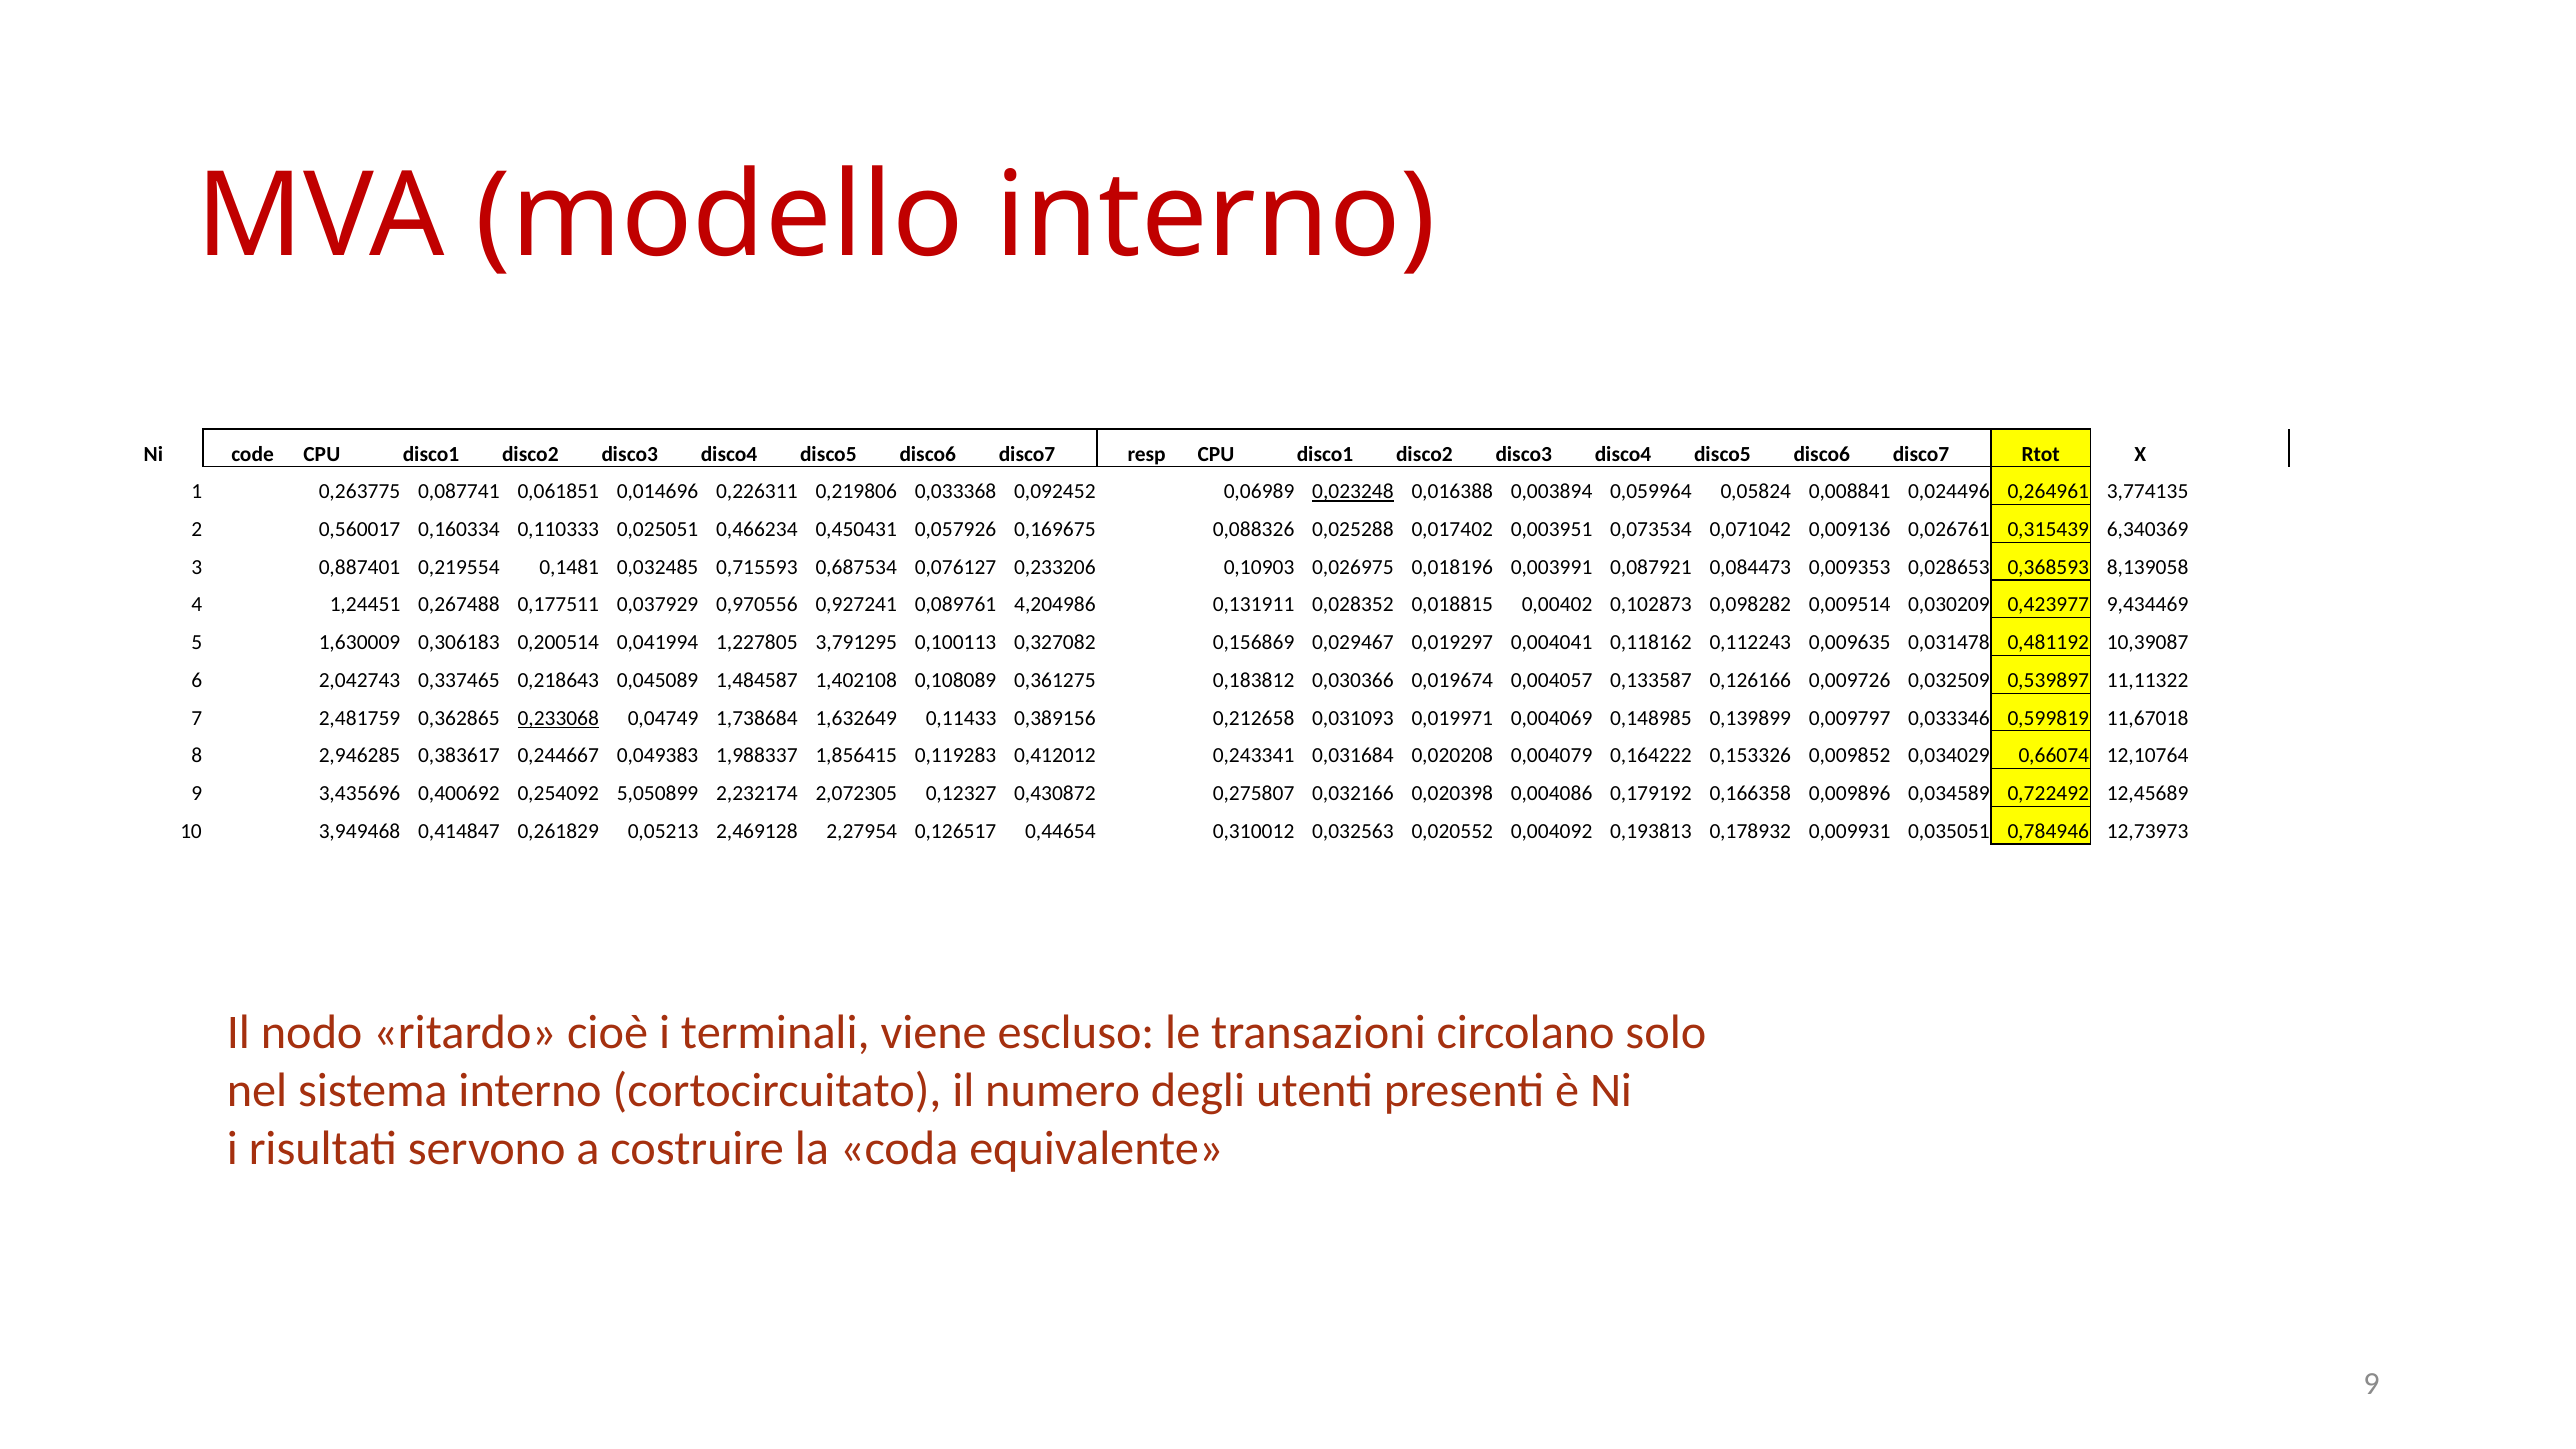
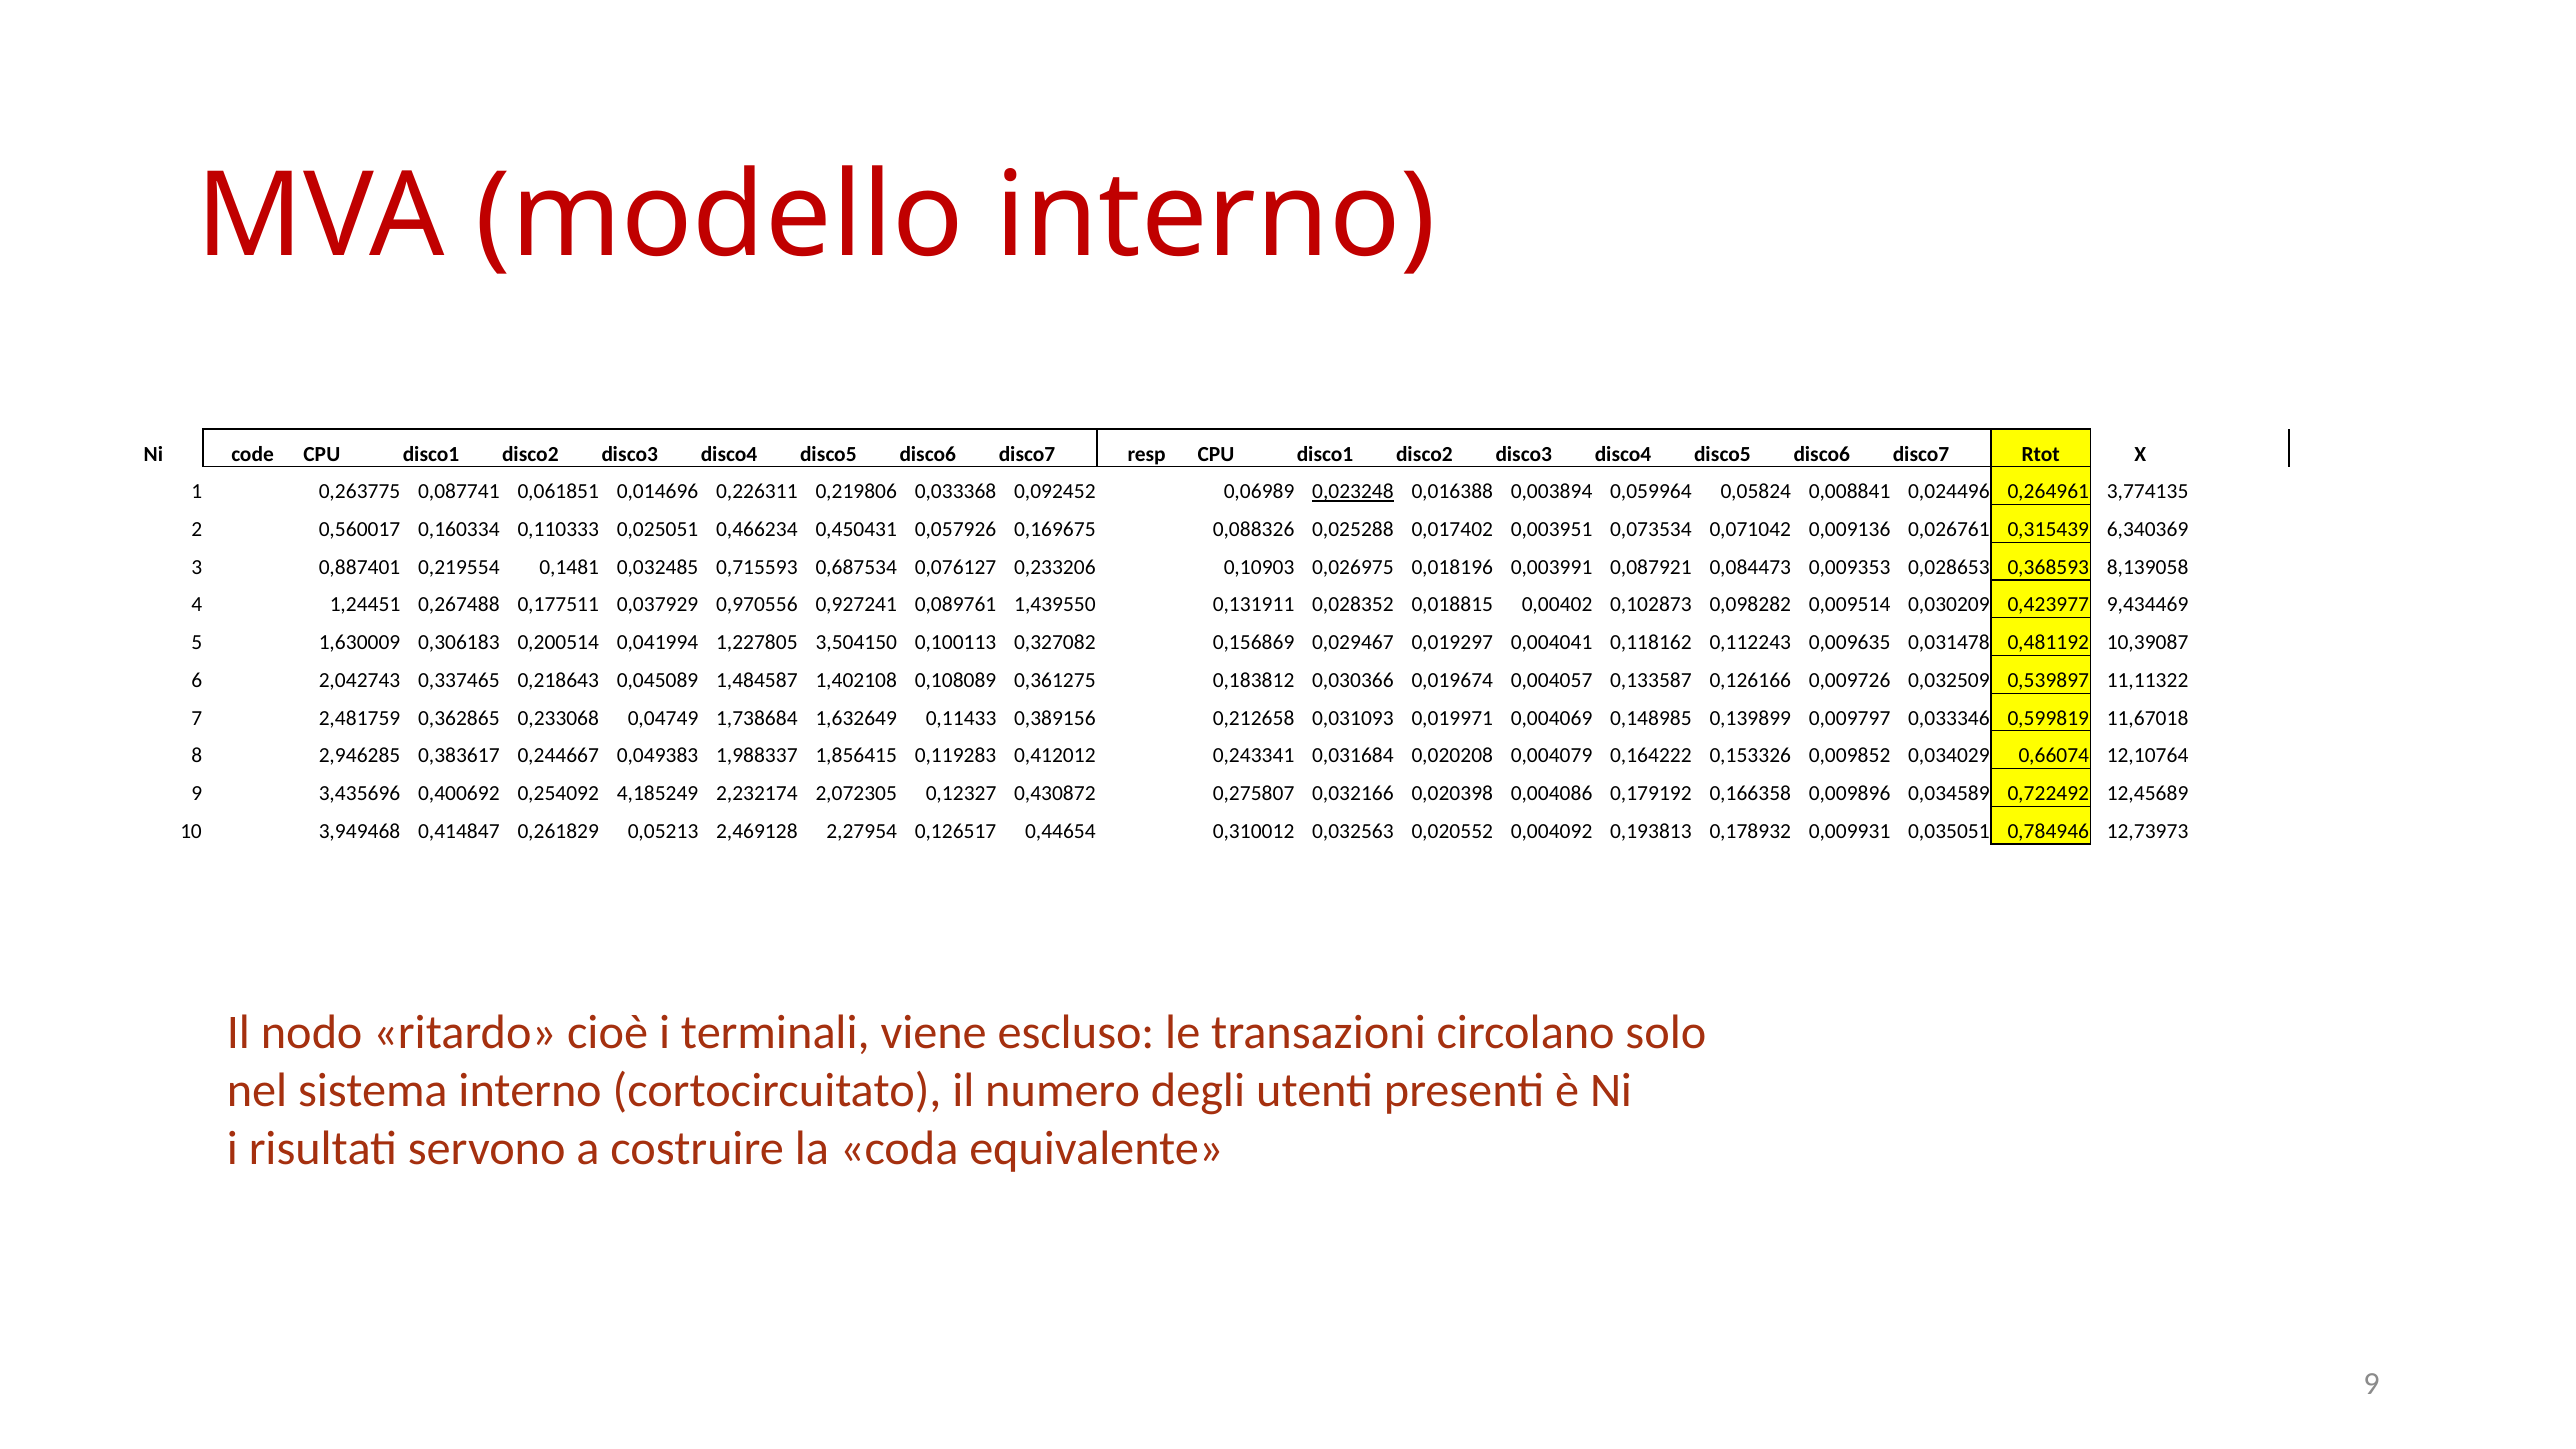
4,204986: 4,204986 -> 1,439550
3,791295: 3,791295 -> 3,504150
0,233068 underline: present -> none
5,050899: 5,050899 -> 4,185249
